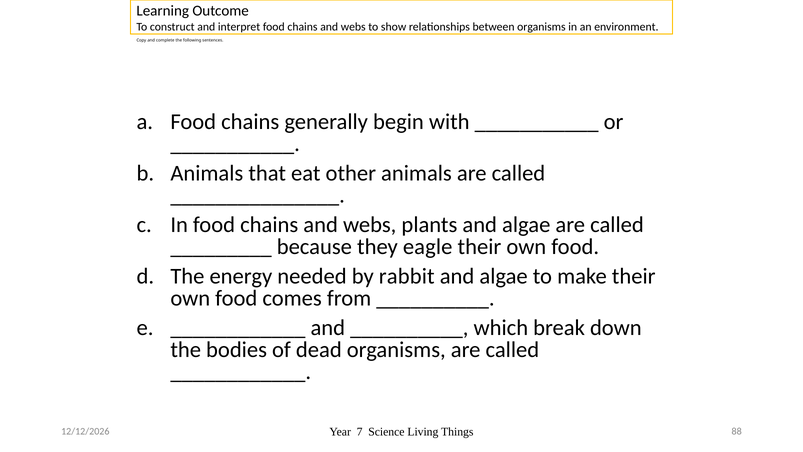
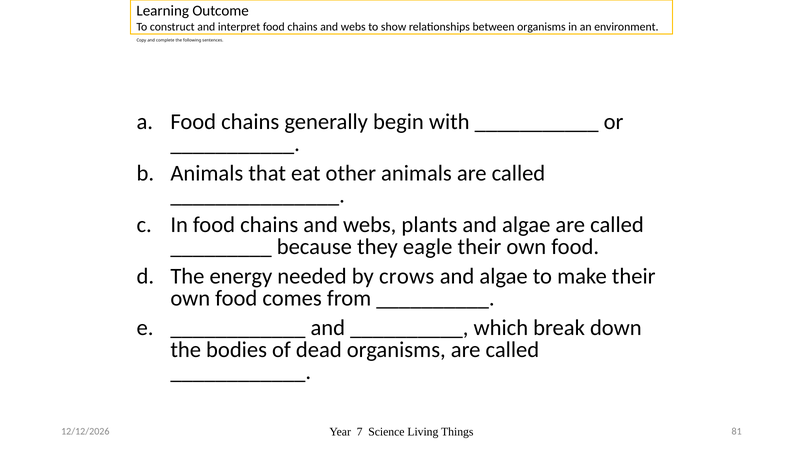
rabbit: rabbit -> crows
88: 88 -> 81
